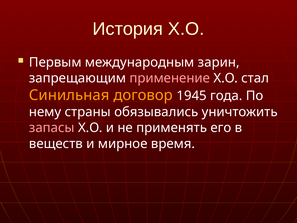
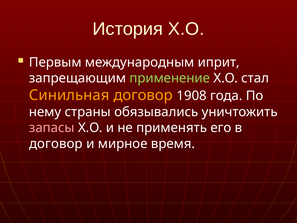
зарин: зарин -> иприт
применение colour: pink -> light green
1945: 1945 -> 1908
веществ at (56, 144): веществ -> договор
